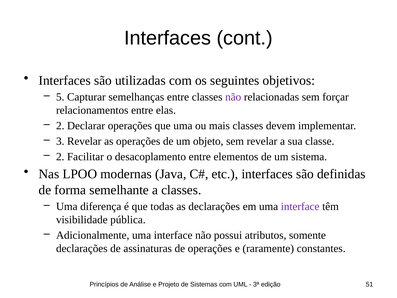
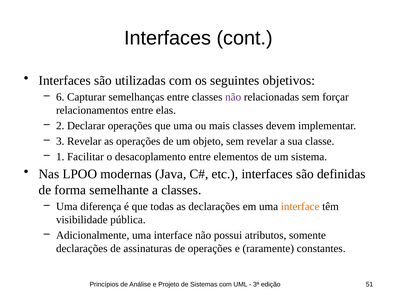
5: 5 -> 6
2 at (60, 157): 2 -> 1
interface at (300, 206) colour: purple -> orange
